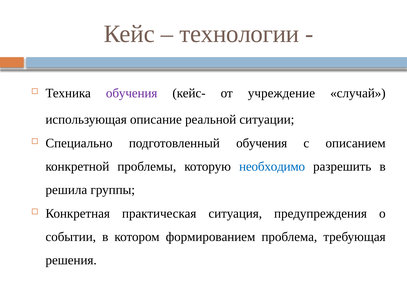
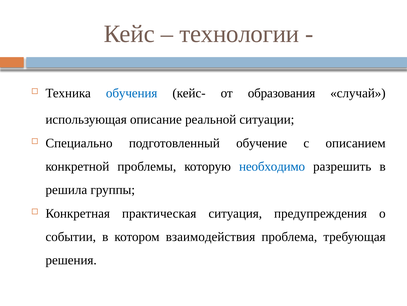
обучения at (132, 93) colour: purple -> blue
учреждение: учреждение -> образования
подготовленный обучения: обучения -> обучение
формированием: формированием -> взаимодействия
